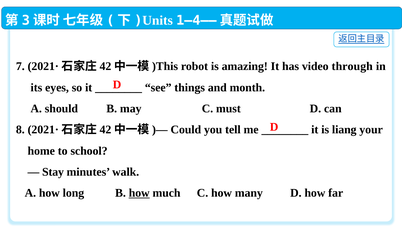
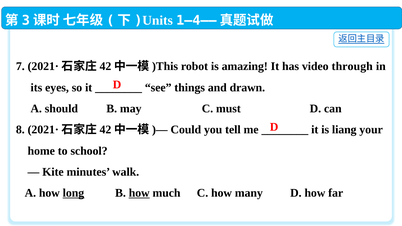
month: month -> drawn
Stay: Stay -> Kite
long underline: none -> present
